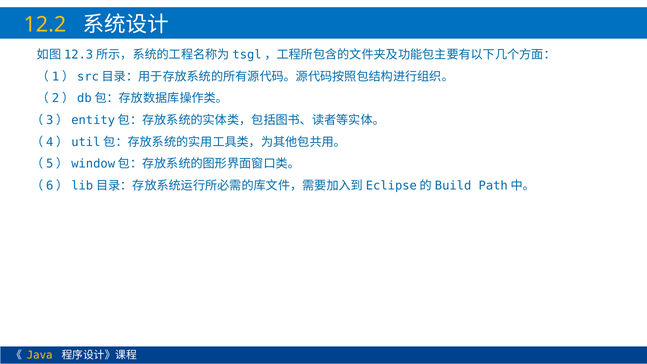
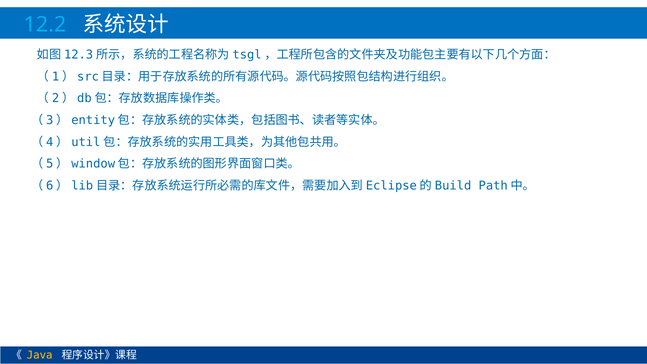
12.2 colour: yellow -> light blue
